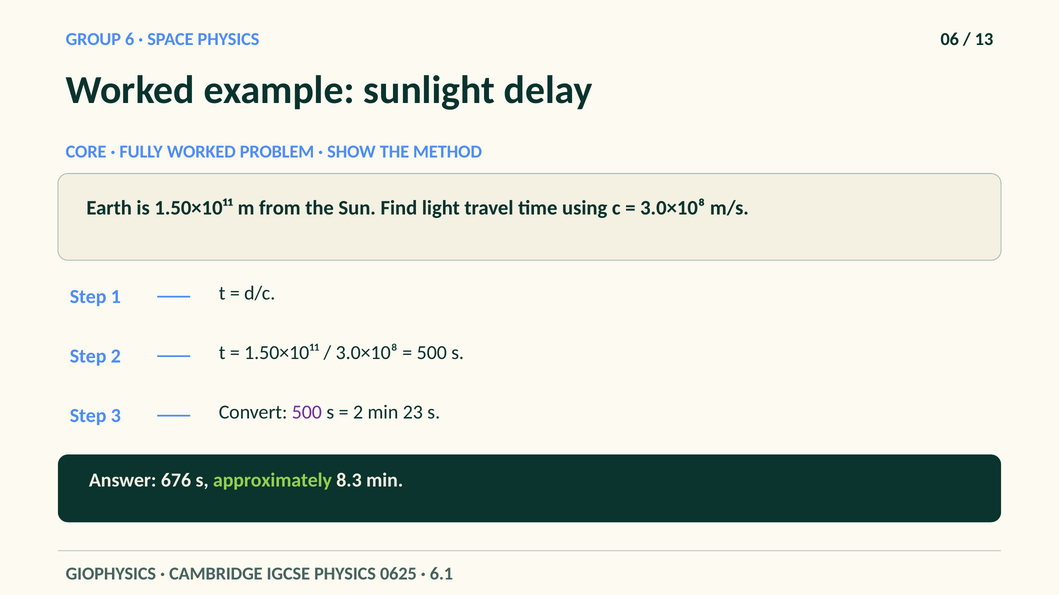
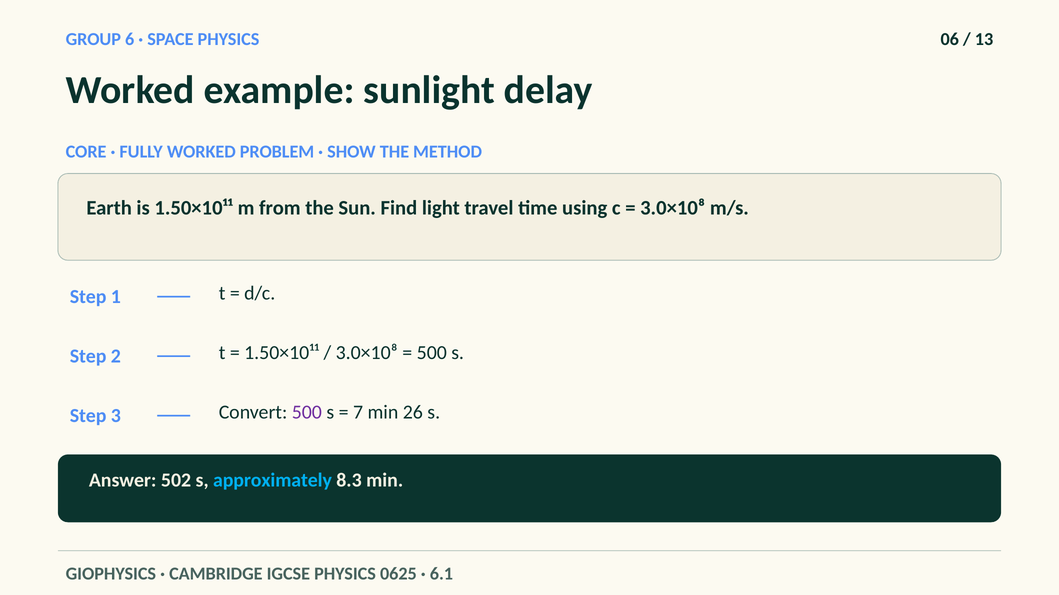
2 at (358, 413): 2 -> 7
23: 23 -> 26
676: 676 -> 502
approximately colour: light green -> light blue
